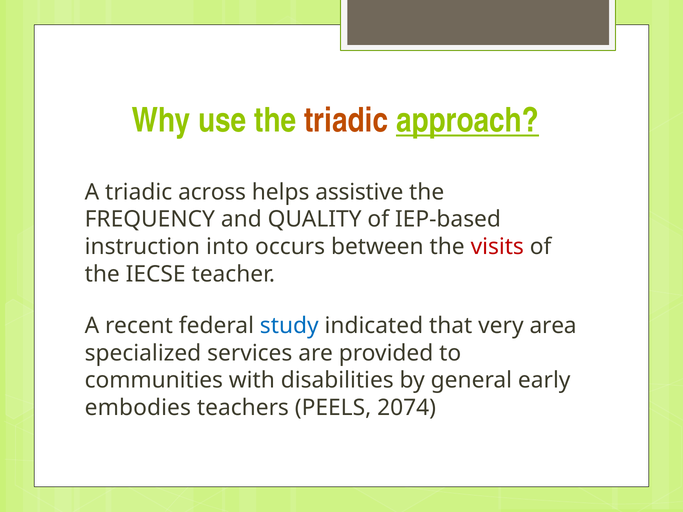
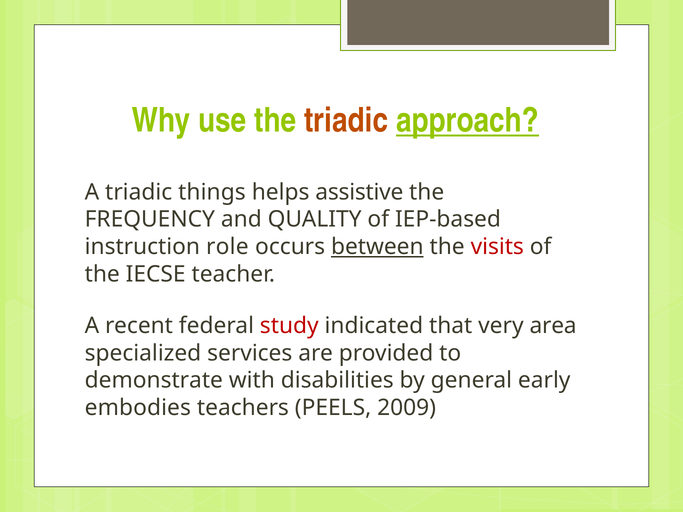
across: across -> things
into: into -> role
between underline: none -> present
study colour: blue -> red
communities: communities -> demonstrate
2074: 2074 -> 2009
